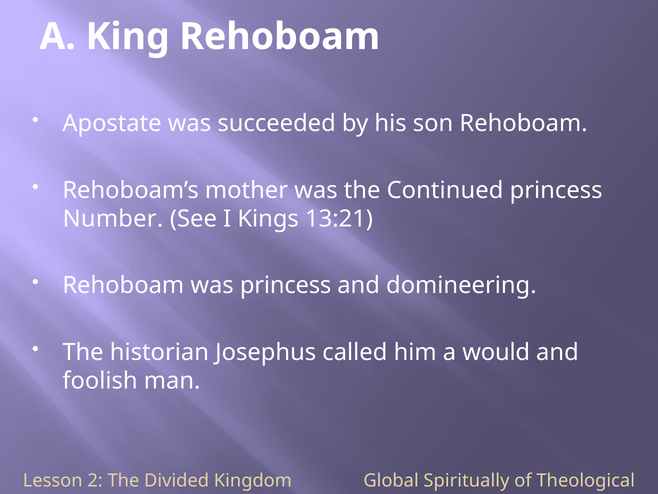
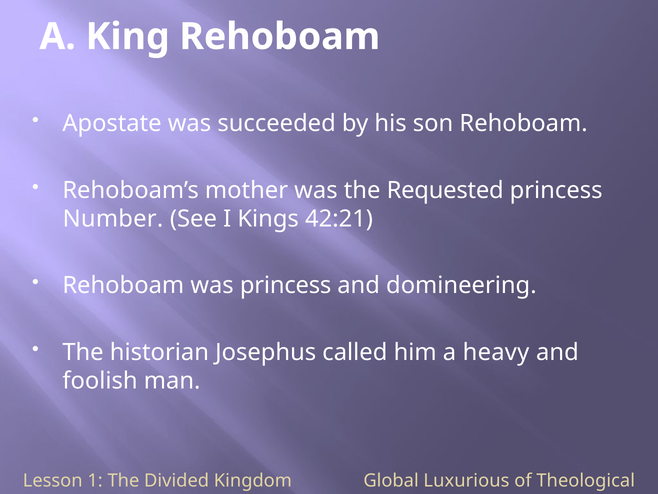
Continued: Continued -> Requested
13:21: 13:21 -> 42:21
would: would -> heavy
2: 2 -> 1
Spiritually: Spiritually -> Luxurious
